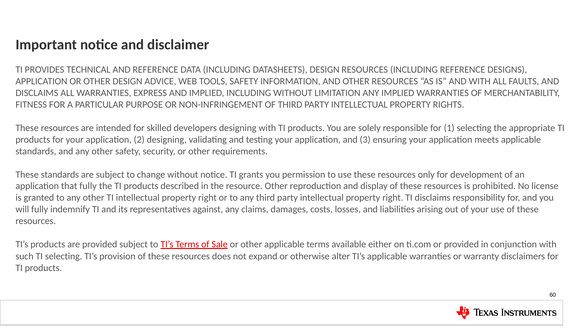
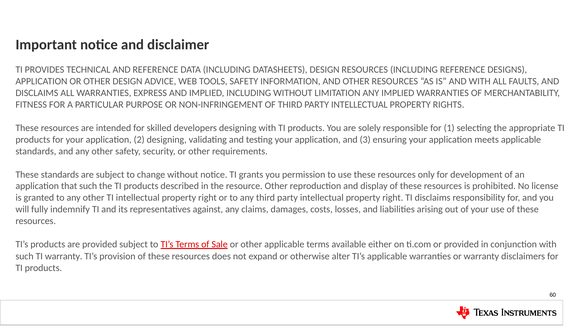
that fully: fully -> such
TI selecting: selecting -> warranty
